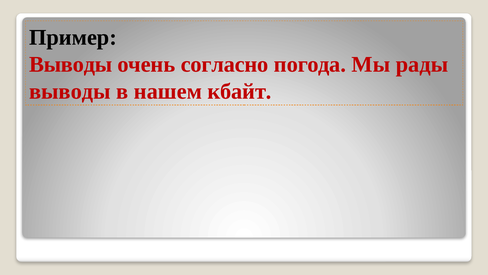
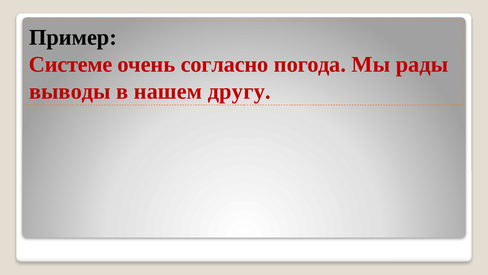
Выводы at (71, 64): Выводы -> Системе
кбайт: кбайт -> другу
